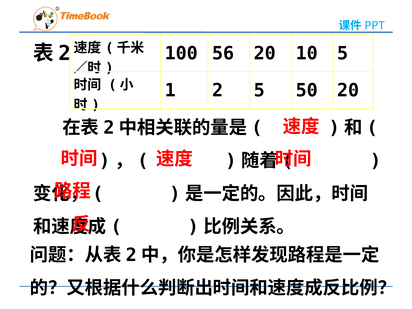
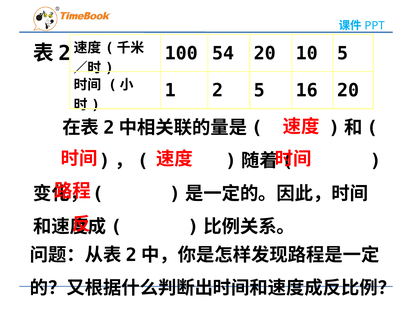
56: 56 -> 54
50: 50 -> 16
